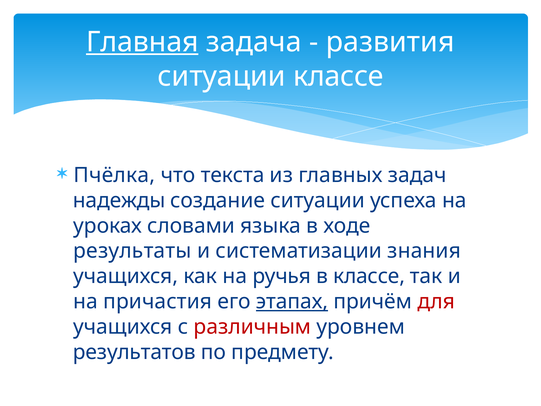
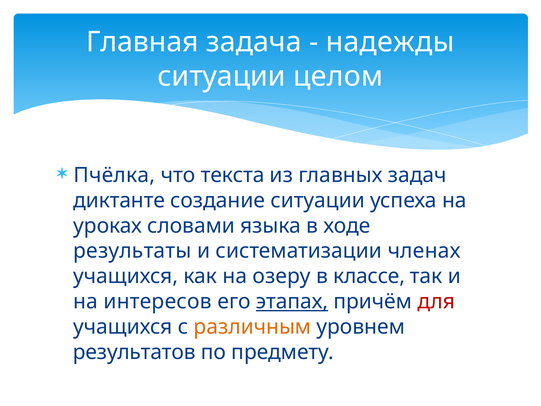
Главная underline: present -> none
развития: развития -> надежды
ситуации классе: классе -> целом
надежды: надежды -> диктанте
знания: знания -> членах
ручья: ручья -> озеру
причастия: причастия -> интересов
различным colour: red -> orange
